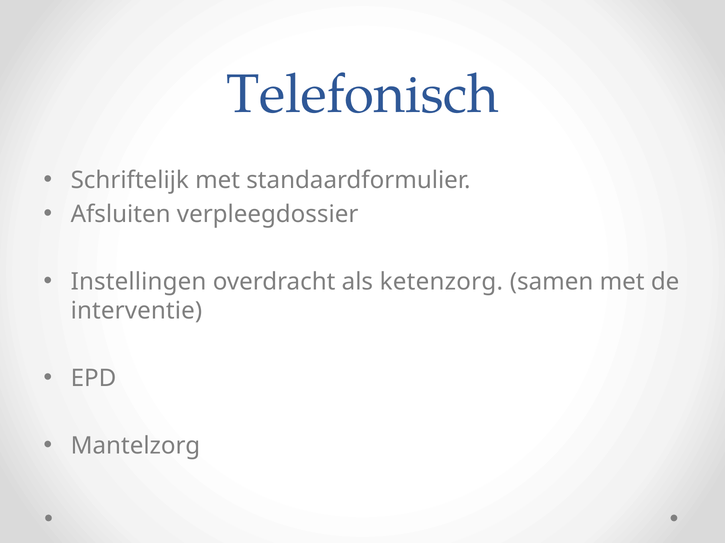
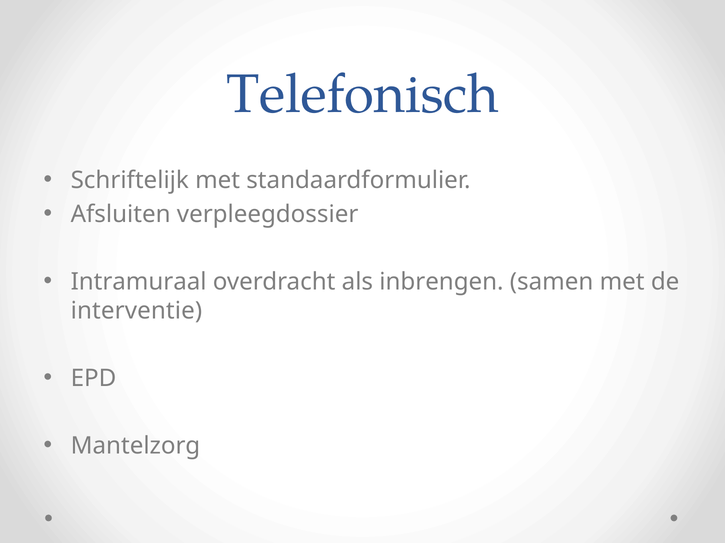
Instellingen: Instellingen -> Intramuraal
ketenzorg: ketenzorg -> inbrengen
